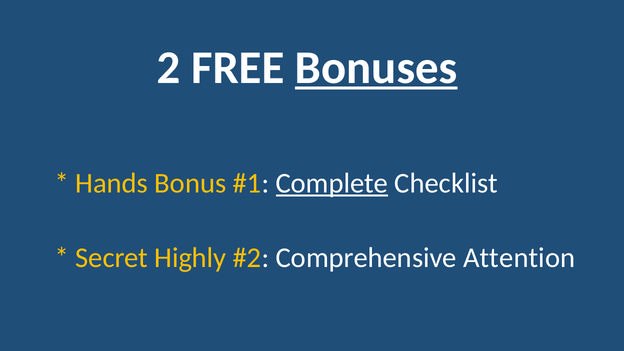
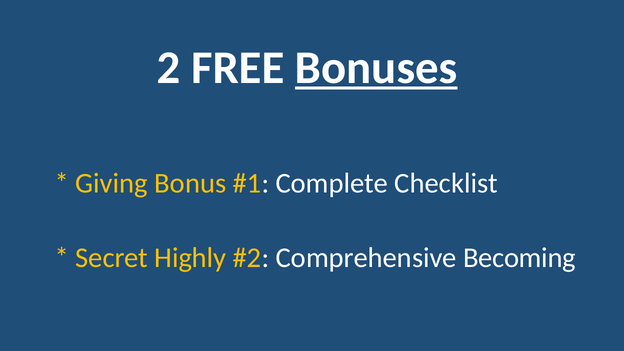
Hands: Hands -> Giving
Complete underline: present -> none
Attention: Attention -> Becoming
